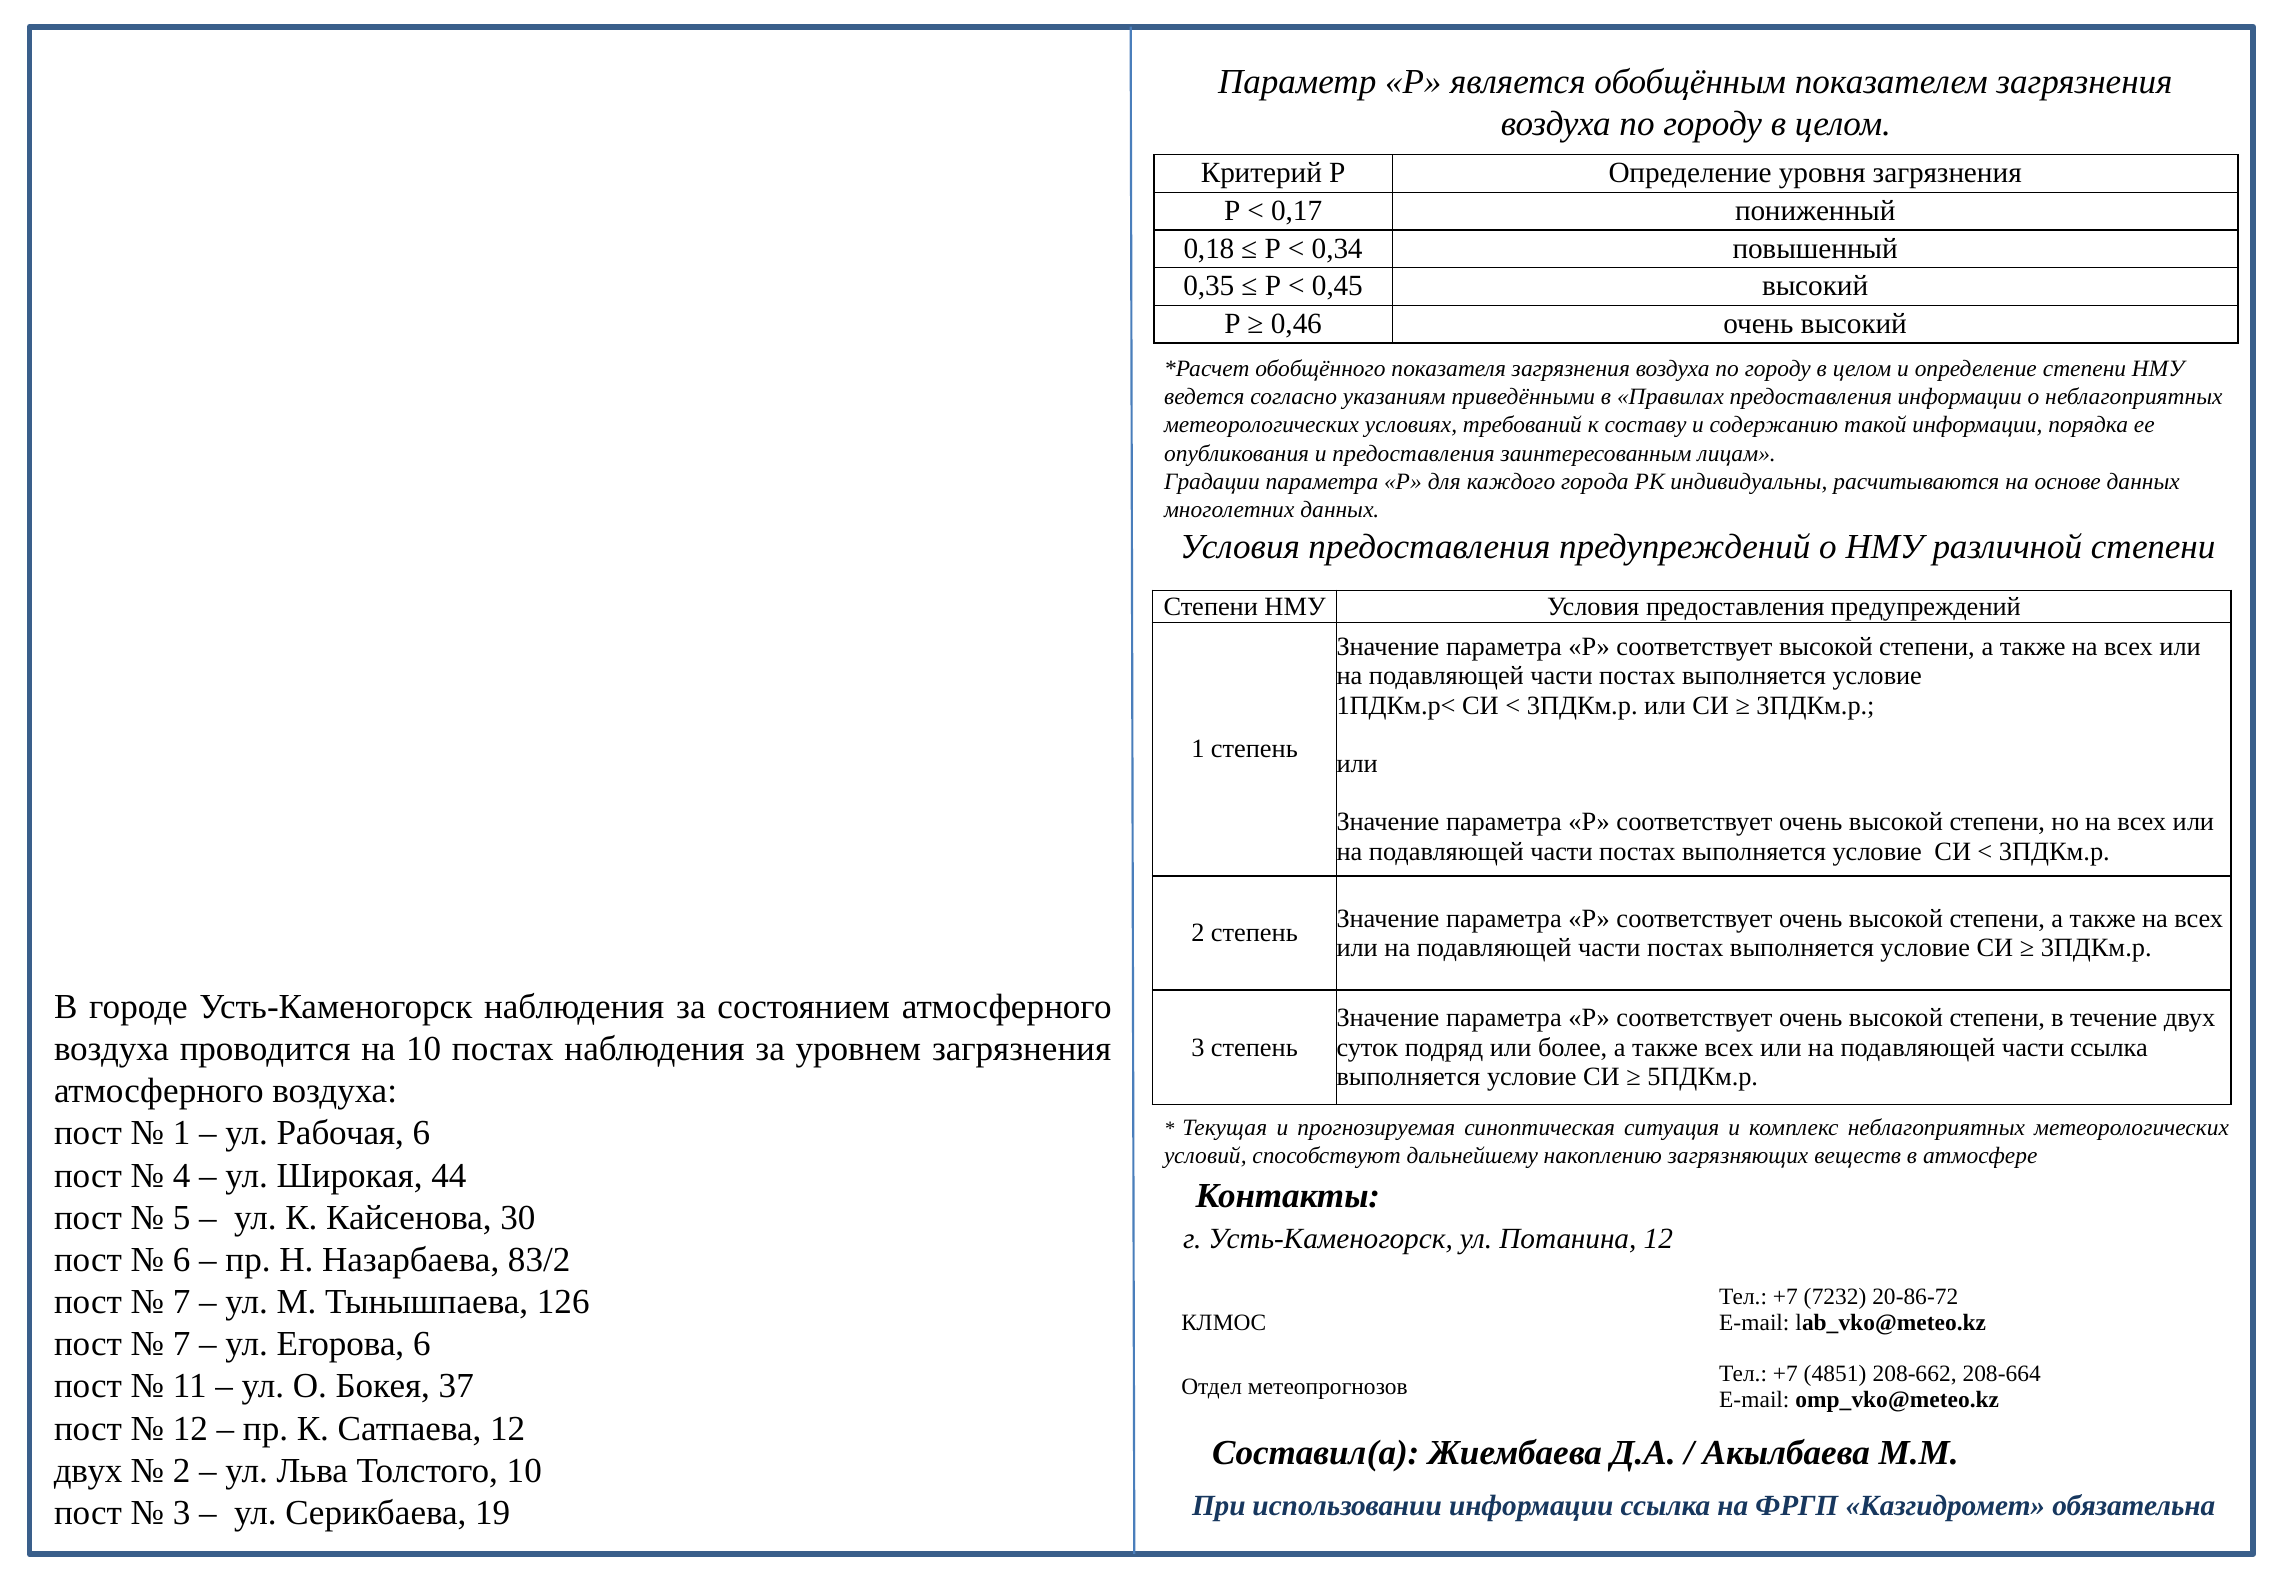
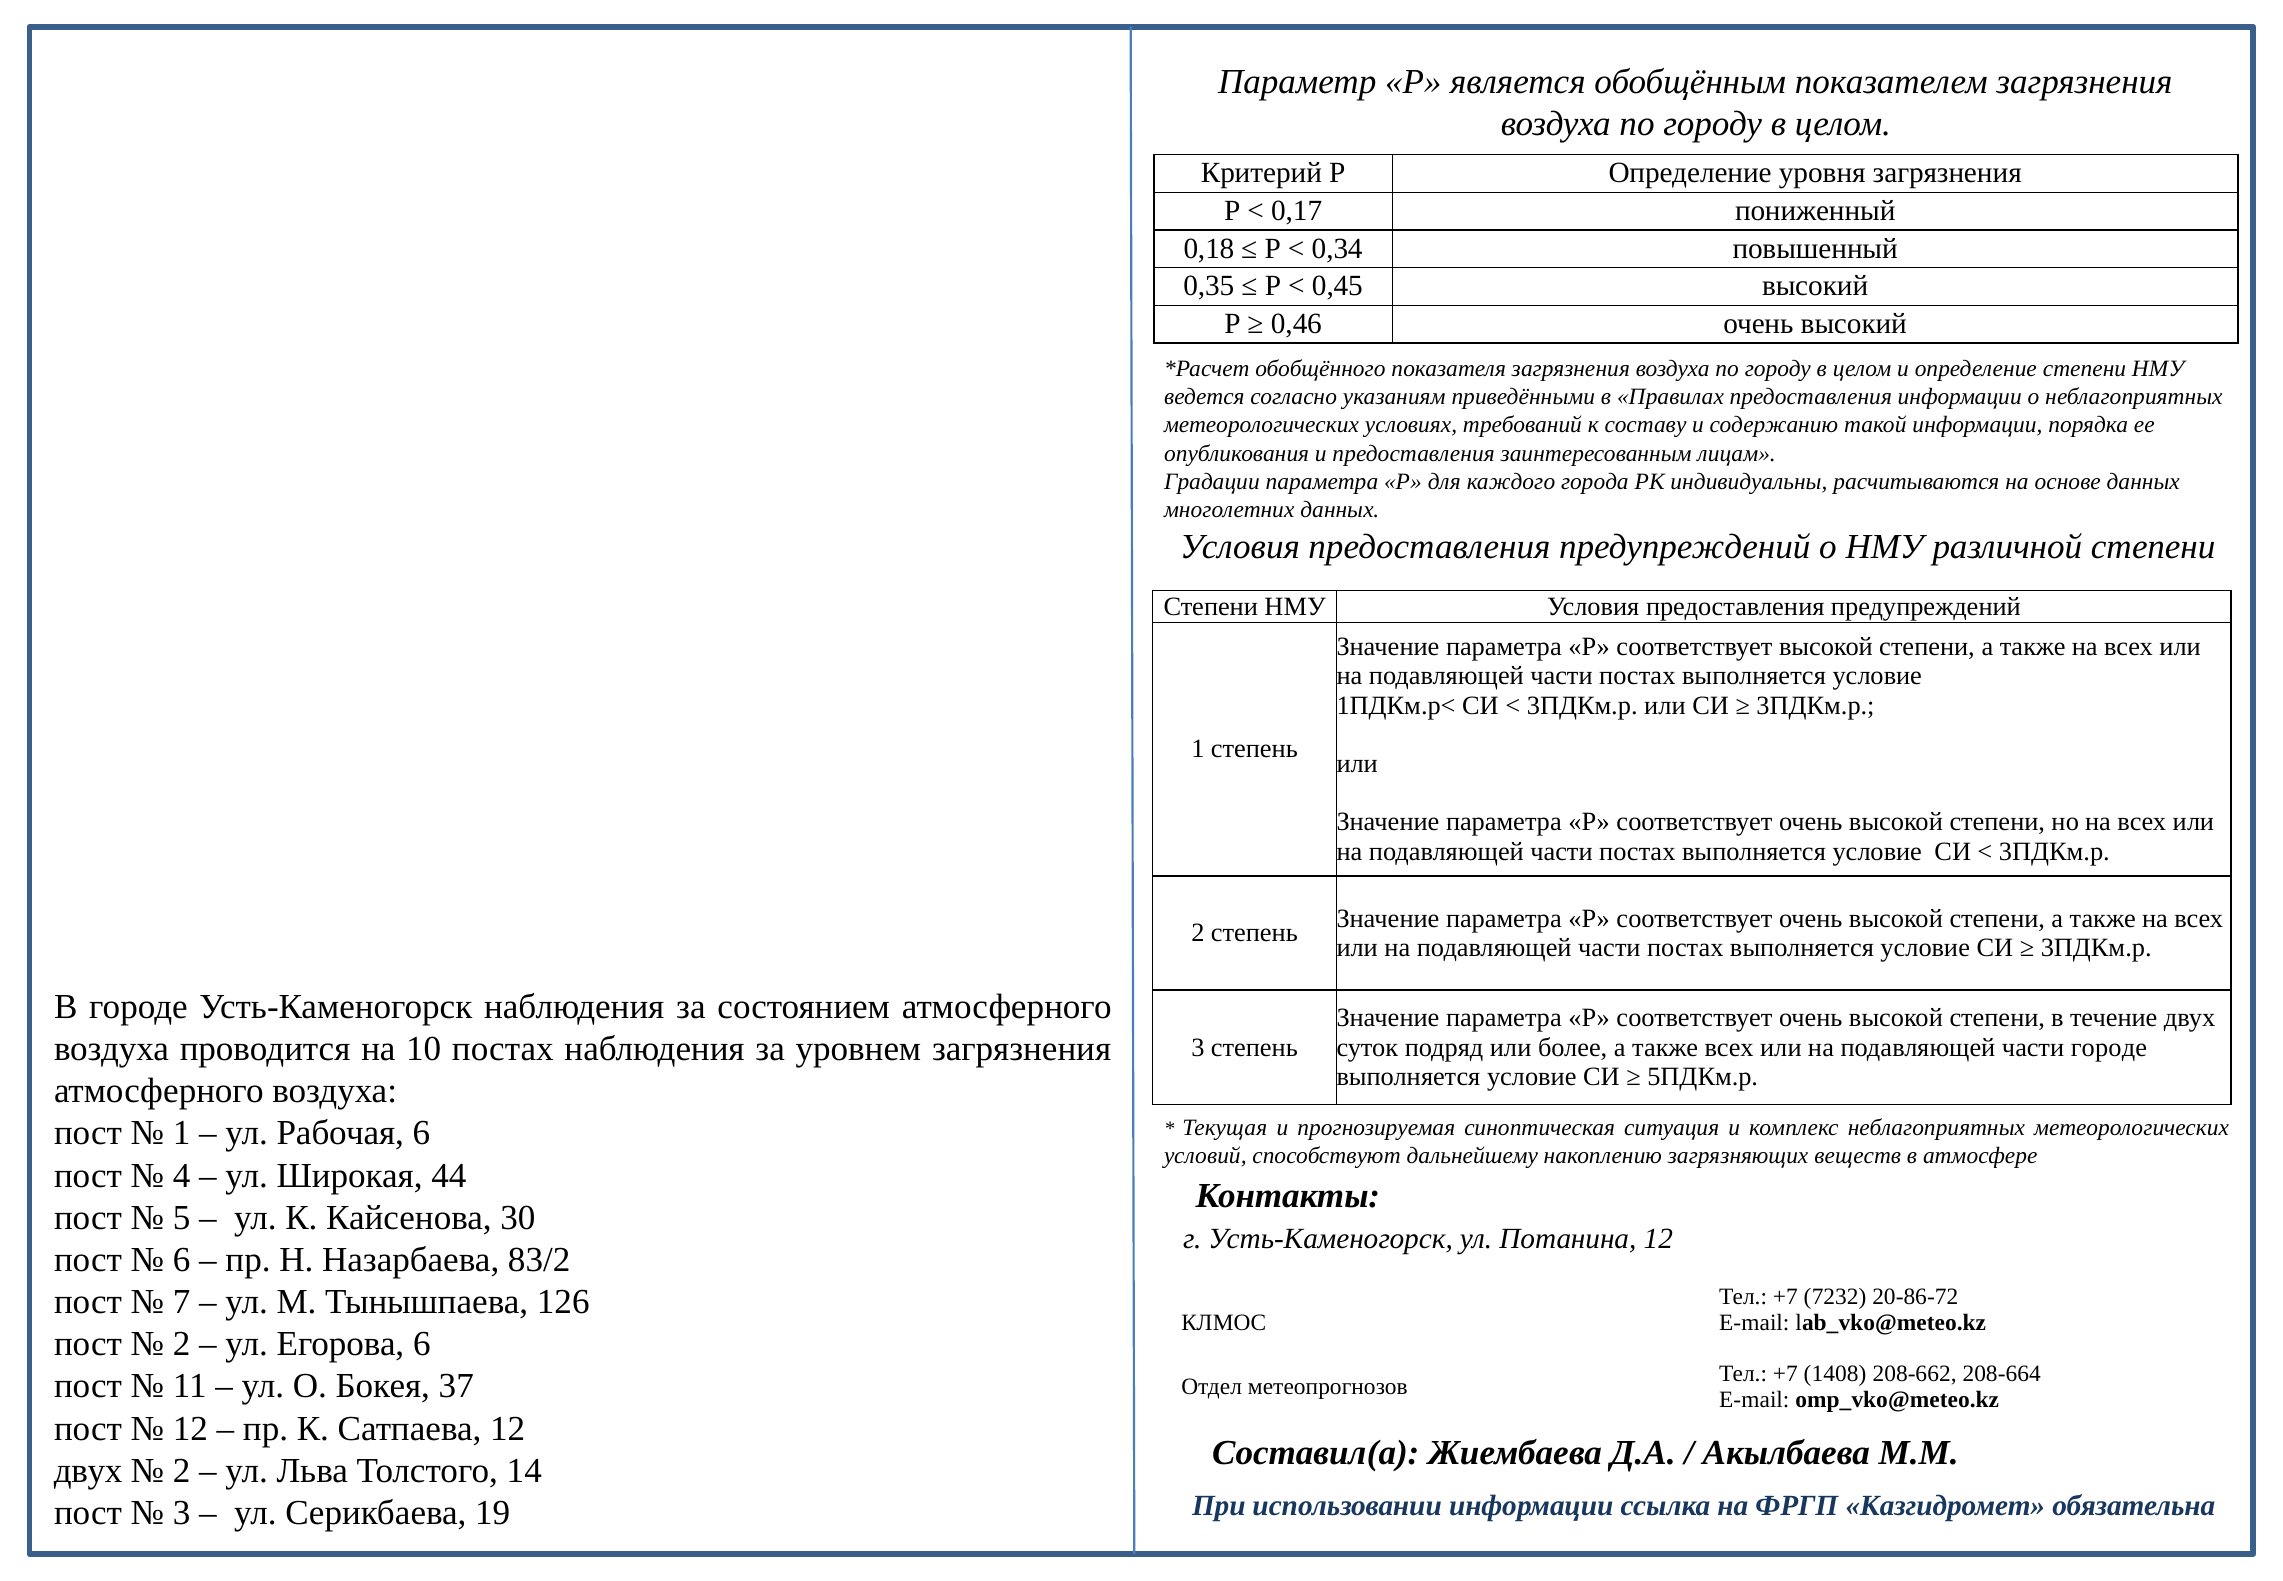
части ссылка: ссылка -> городе
7 at (182, 1344): 7 -> 2
4851: 4851 -> 1408
Толстого 10: 10 -> 14
